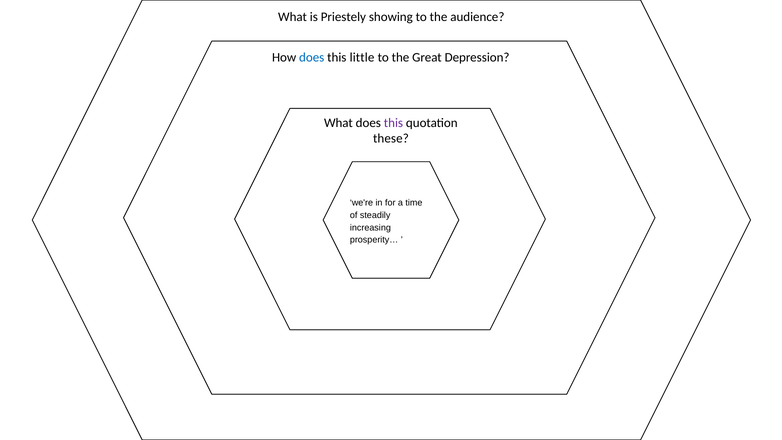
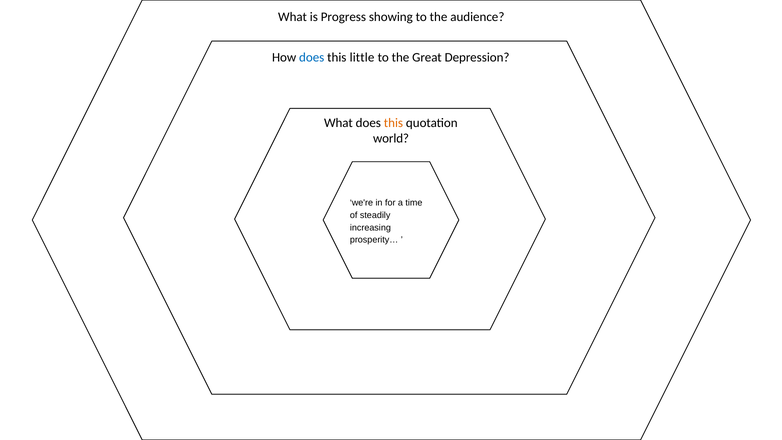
Priestely: Priestely -> Progress
this at (393, 123) colour: purple -> orange
these: these -> world
